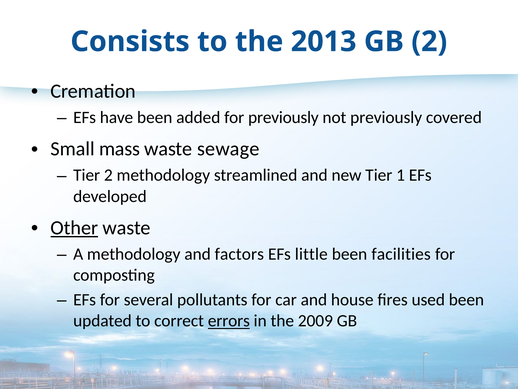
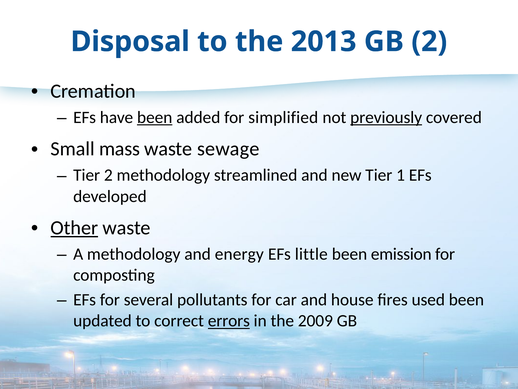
Consists: Consists -> Disposal
been at (155, 117) underline: none -> present
for previously: previously -> simplified
previously at (386, 117) underline: none -> present
factors: factors -> energy
facilities: facilities -> emission
